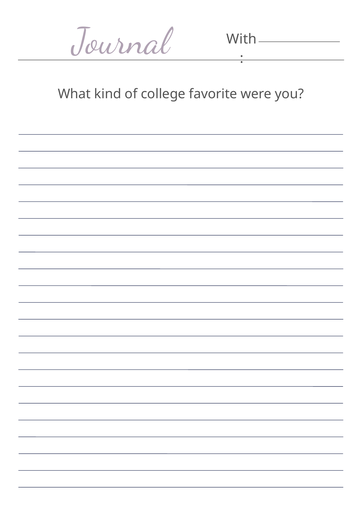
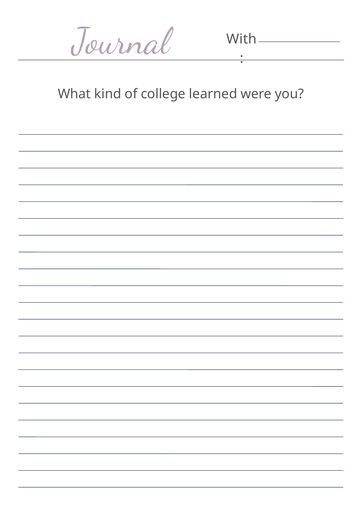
favorite: favorite -> learned
